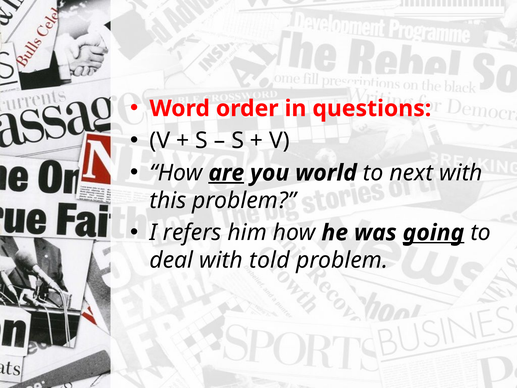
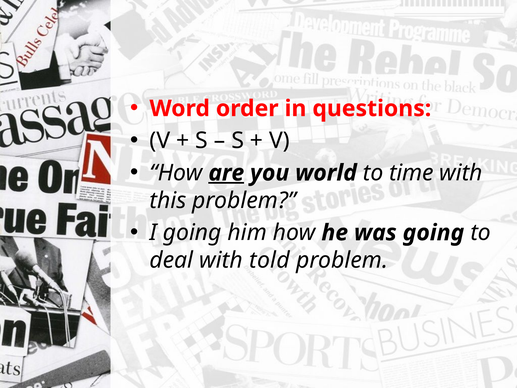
next: next -> time
I refers: refers -> going
going at (433, 233) underline: present -> none
